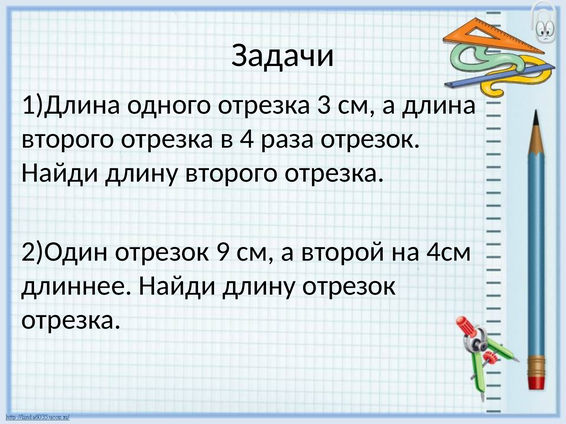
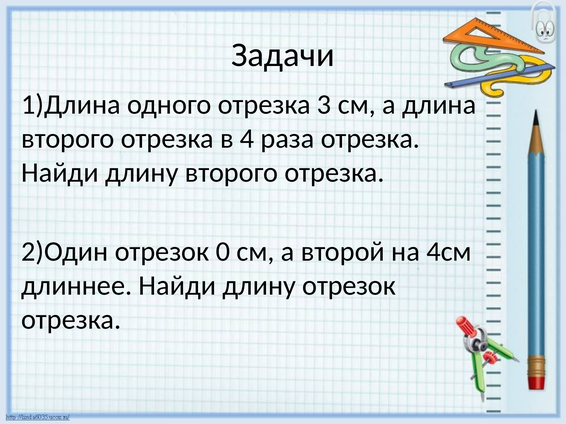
раза отрезок: отрезок -> отрезка
9: 9 -> 0
